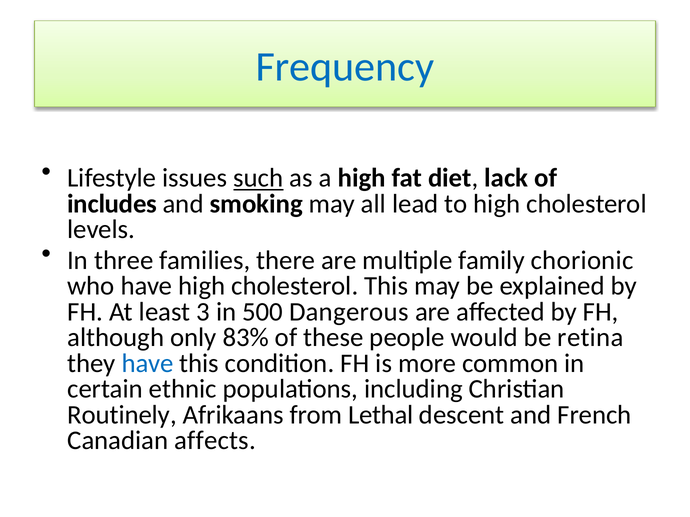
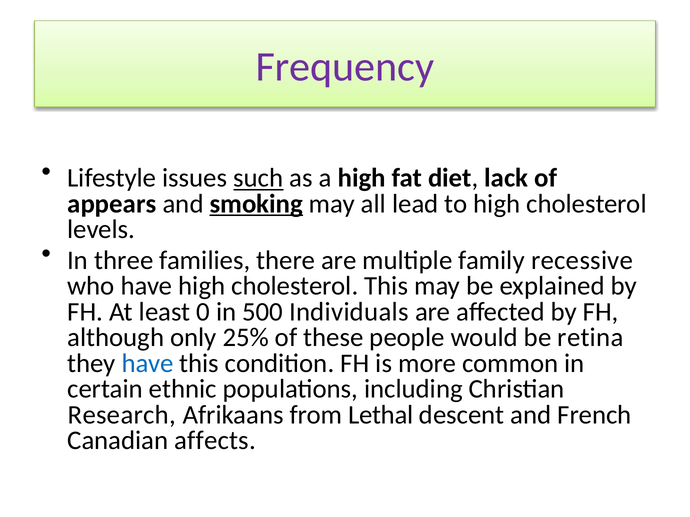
Frequency colour: blue -> purple
includes: includes -> appears
smoking underline: none -> present
chorionic: chorionic -> recessive
3: 3 -> 0
Dangerous: Dangerous -> Individuals
83%: 83% -> 25%
Routinely: Routinely -> Research
